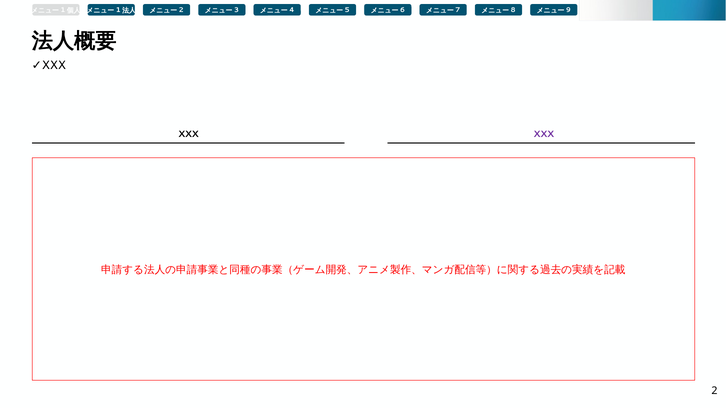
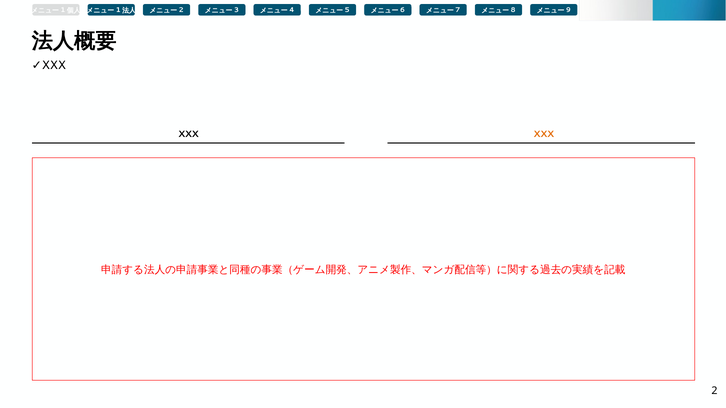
XXX at (544, 135) colour: purple -> orange
